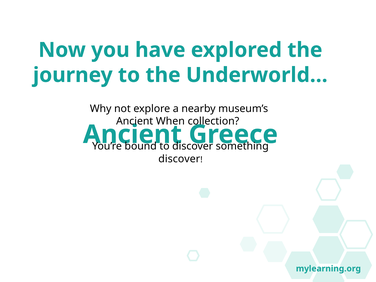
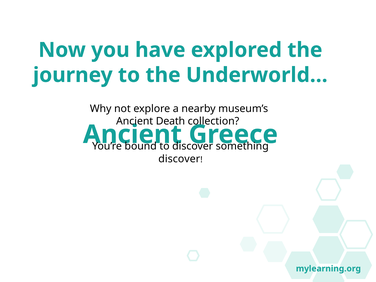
When: When -> Death
